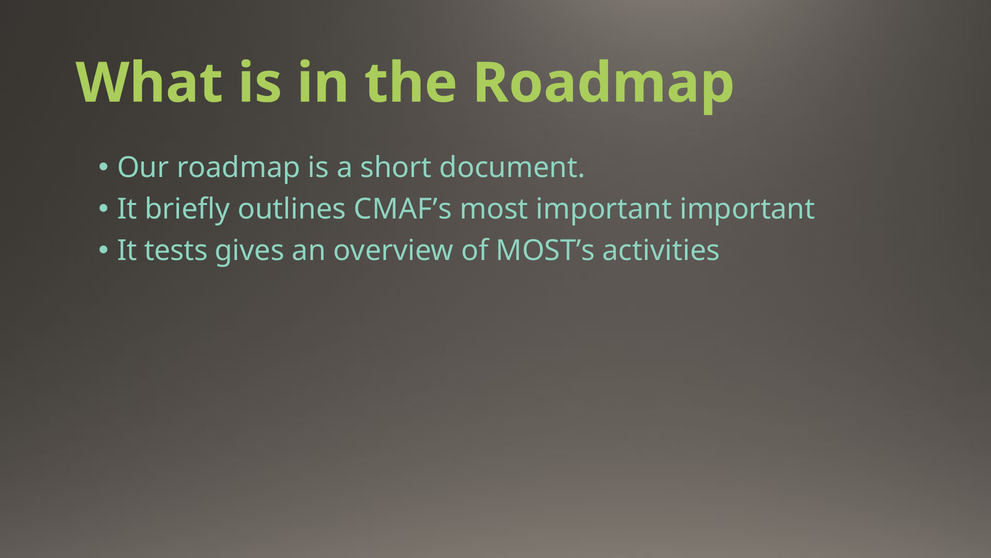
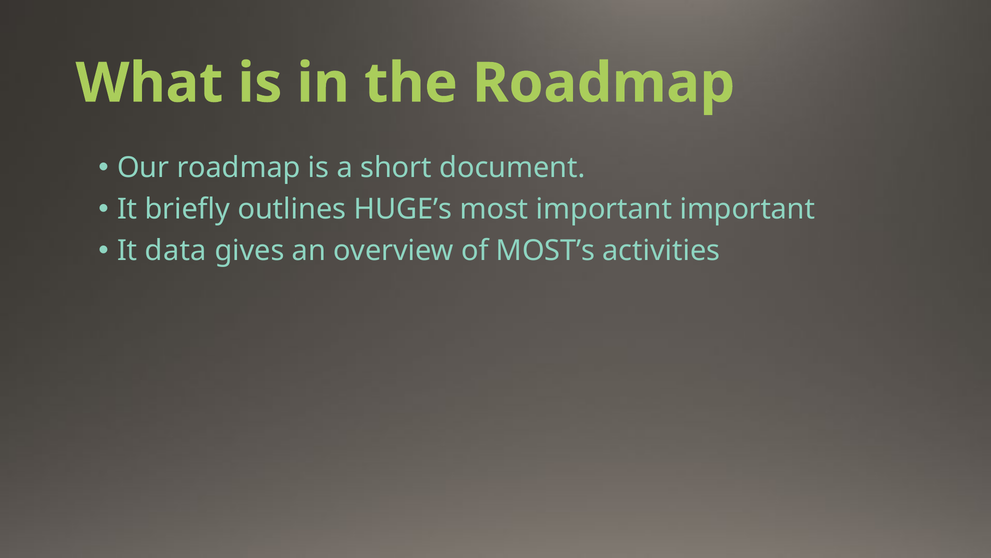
CMAF’s: CMAF’s -> HUGE’s
tests: tests -> data
